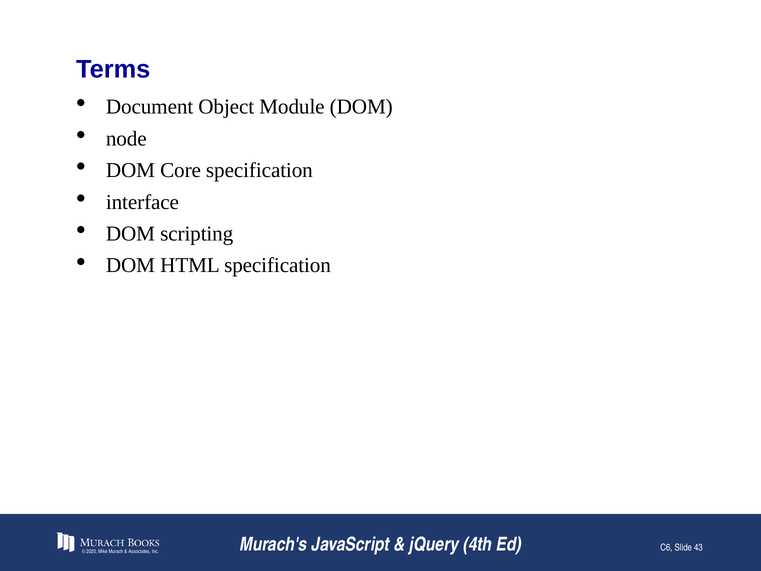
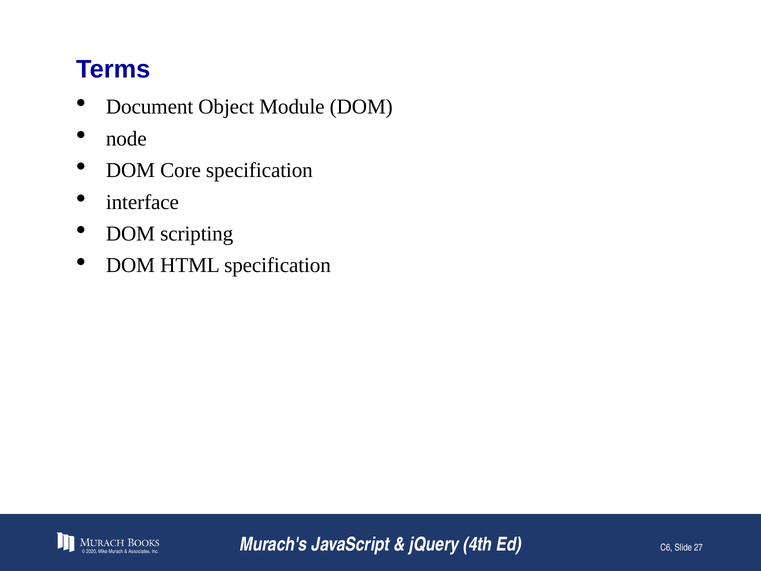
43: 43 -> 27
